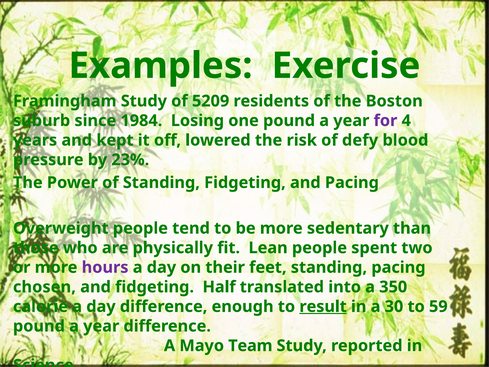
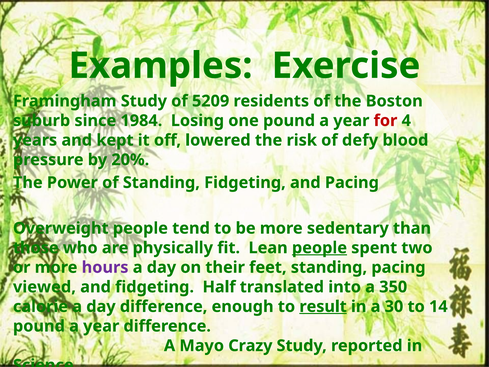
for colour: purple -> red
23%: 23% -> 20%
people at (319, 248) underline: none -> present
chosen: chosen -> viewed
59: 59 -> 14
Team: Team -> Crazy
